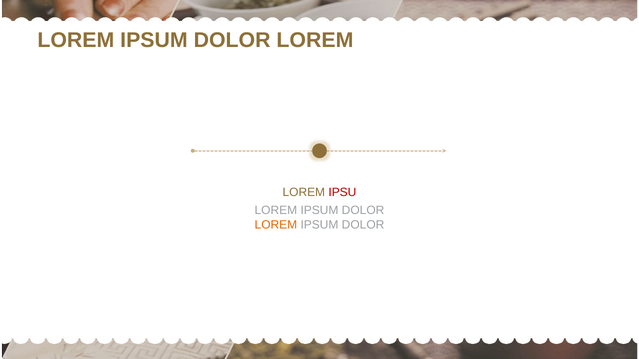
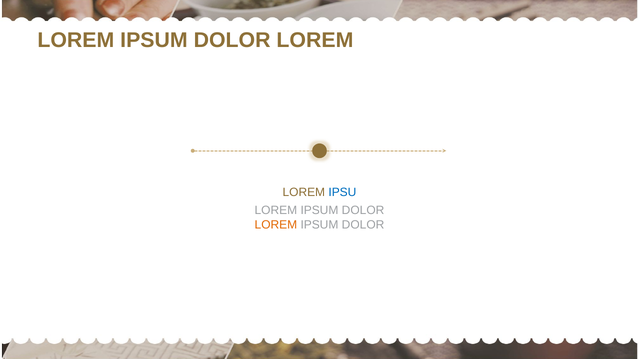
IPSU colour: red -> blue
